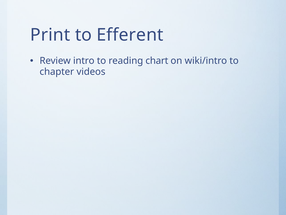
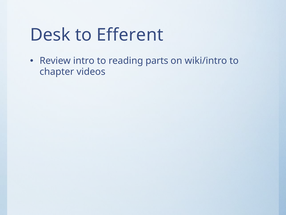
Print: Print -> Desk
chart: chart -> parts
